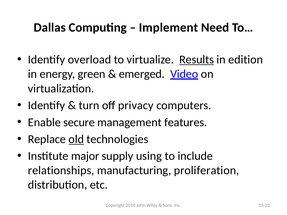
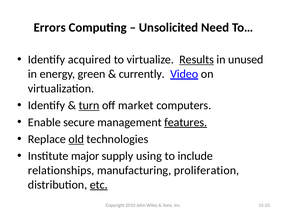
Dallas: Dallas -> Errors
Implement: Implement -> Unsolicited
overload: overload -> acquired
edition: edition -> unused
emerged: emerged -> currently
turn underline: none -> present
privacy: privacy -> market
features underline: none -> present
etc underline: none -> present
